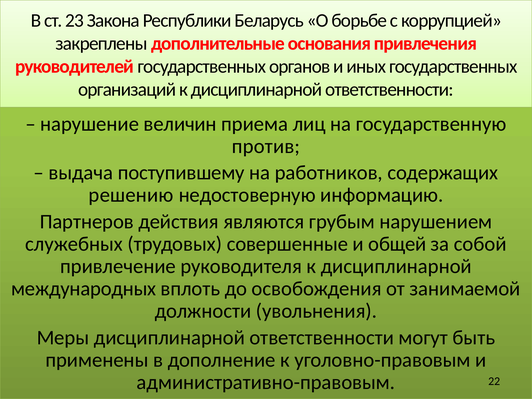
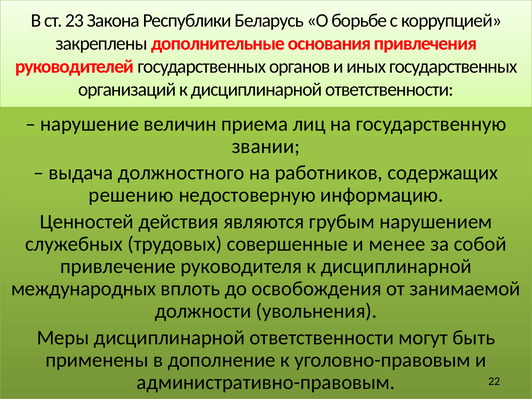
против: против -> звании
поступившему: поступившему -> должностного
Партнеров: Партнеров -> Ценностей
общей: общей -> менее
